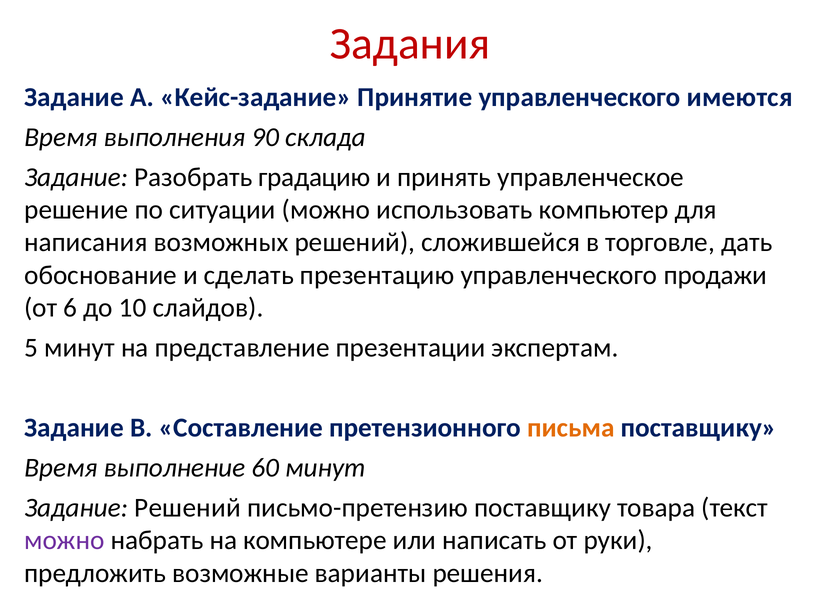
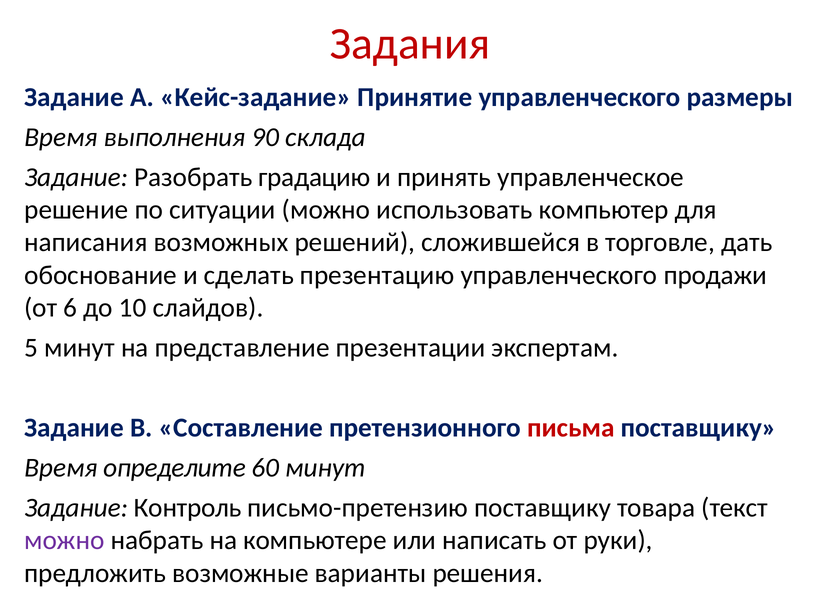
имеются: имеются -> размеры
письма colour: orange -> red
выполнение: выполнение -> определите
Задание Решений: Решений -> Контроль
